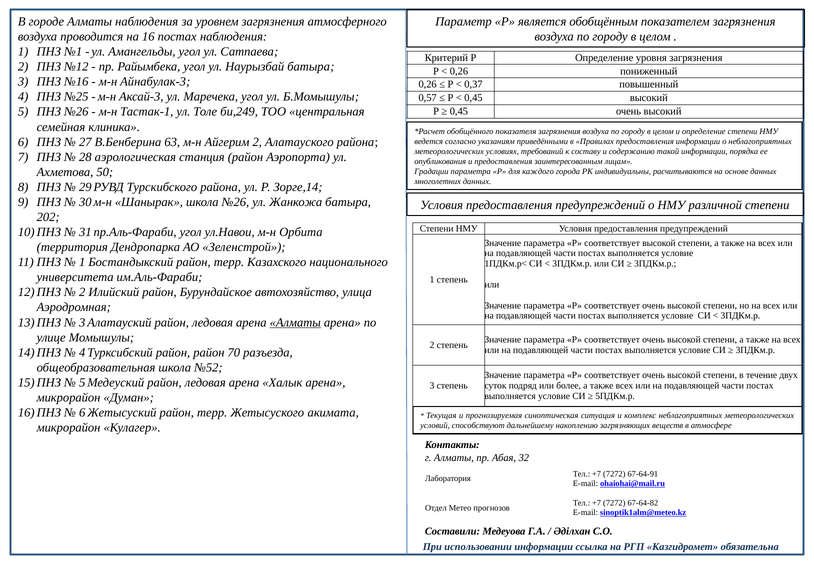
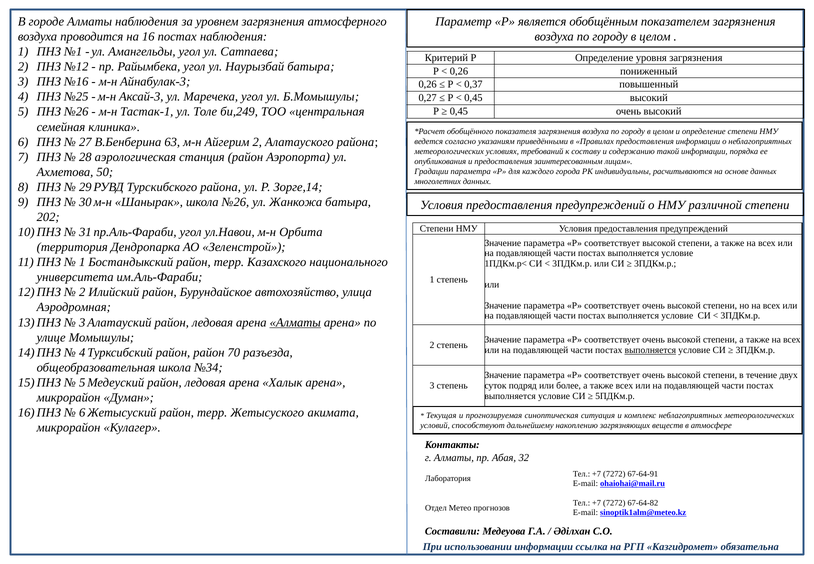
0,57: 0,57 -> 0,27
выполняется at (650, 350) underline: none -> present
№52: №52 -> №34
